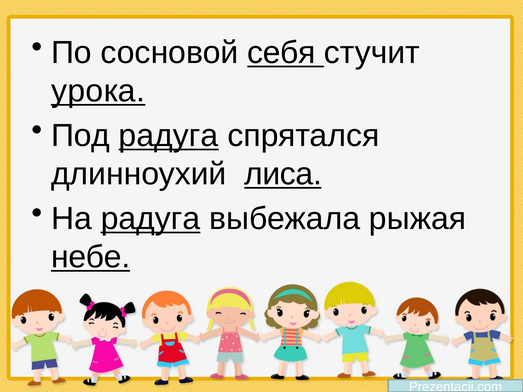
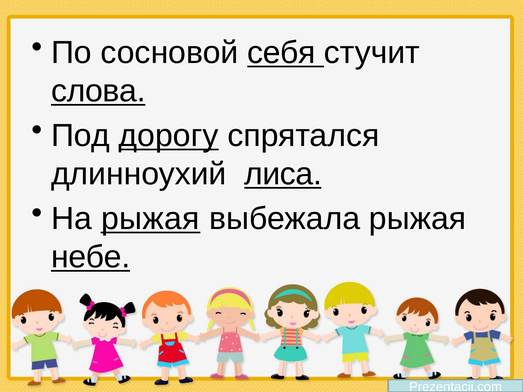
урока: урока -> слова
Под радуга: радуга -> дорогу
На радуга: радуга -> рыжая
